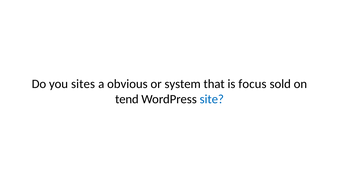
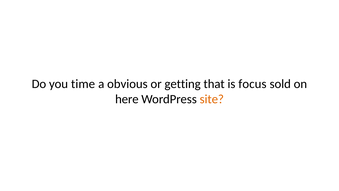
sites: sites -> time
system: system -> getting
tend: tend -> here
site colour: blue -> orange
